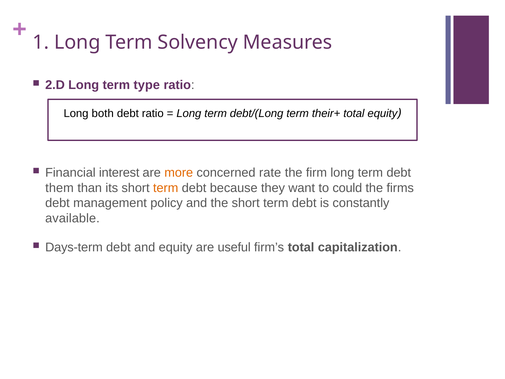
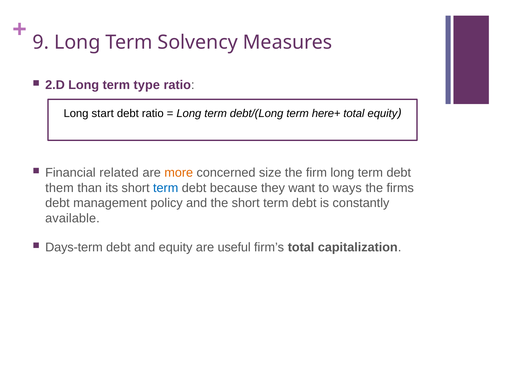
1: 1 -> 9
both: both -> start
their+: their+ -> here+
interest: interest -> related
rate: rate -> size
term at (166, 188) colour: orange -> blue
could: could -> ways
